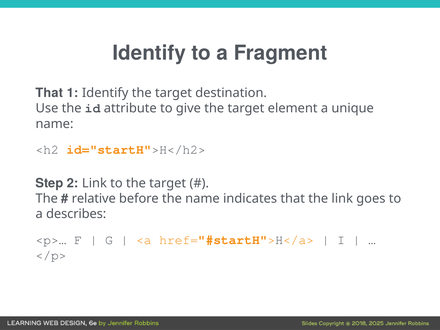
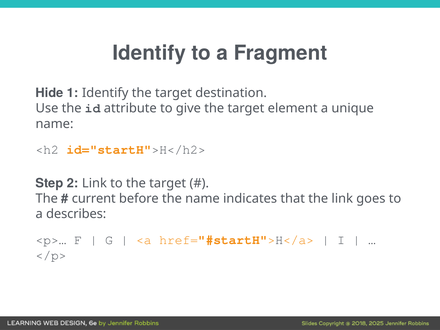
That at (49, 93): That -> Hide
relative: relative -> current
